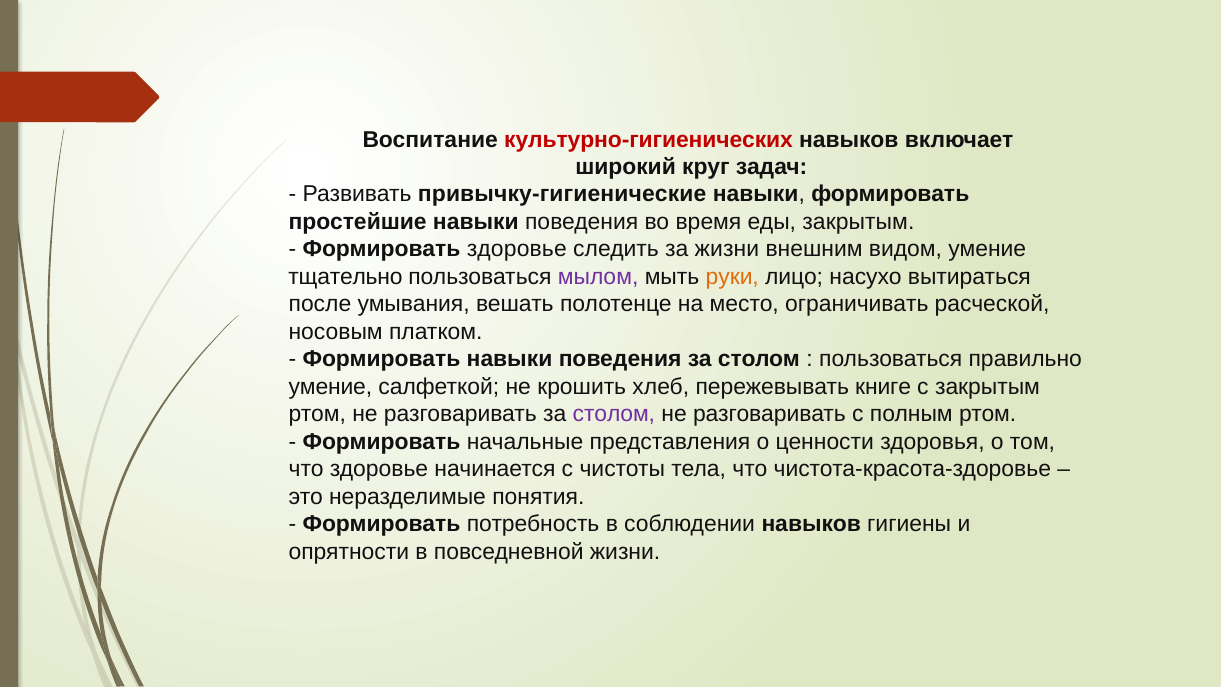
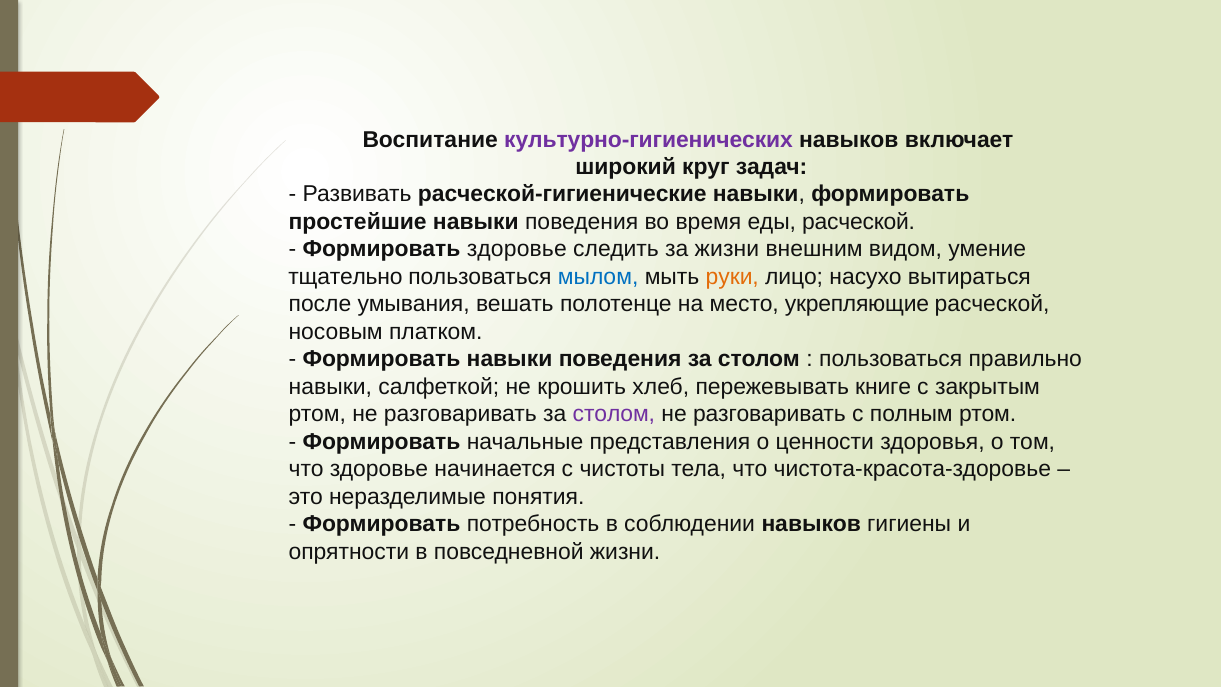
культурно-гигиенических colour: red -> purple
привычку-гигиенические: привычку-гигиенические -> расческой-гигиенические
еды закрытым: закрытым -> расческой
мылом colour: purple -> blue
ограничивать: ограничивать -> укрепляющие
умение at (330, 387): умение -> навыки
